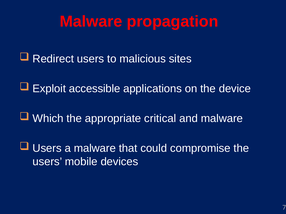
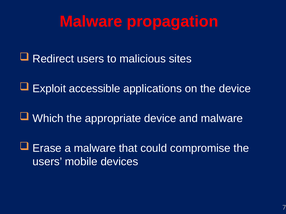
appropriate critical: critical -> device
Users at (47, 149): Users -> Erase
